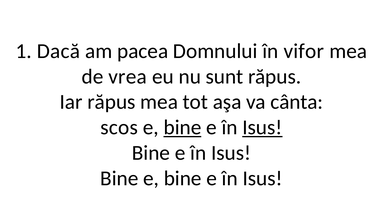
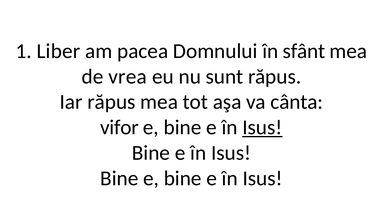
Dacă: Dacă -> Liber
vifor: vifor -> sfânt
scos: scos -> vifor
bine at (182, 128) underline: present -> none
